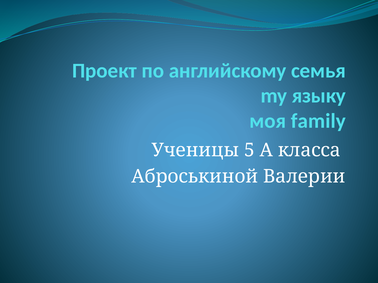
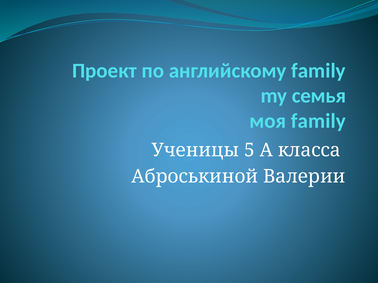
английскому семья: семья -> family
языку: языку -> семья
